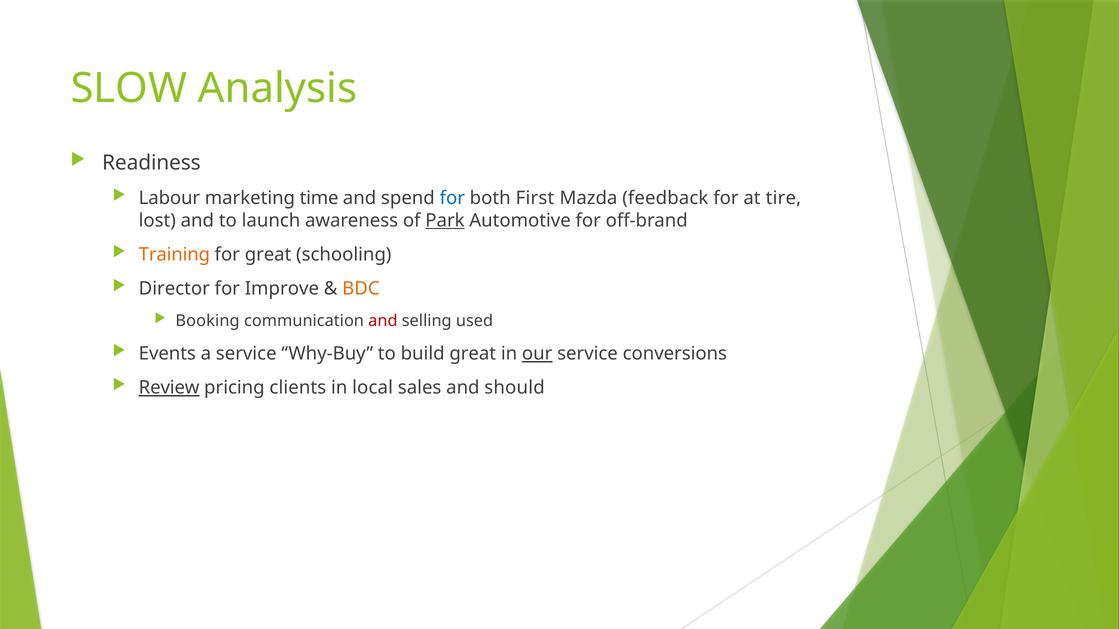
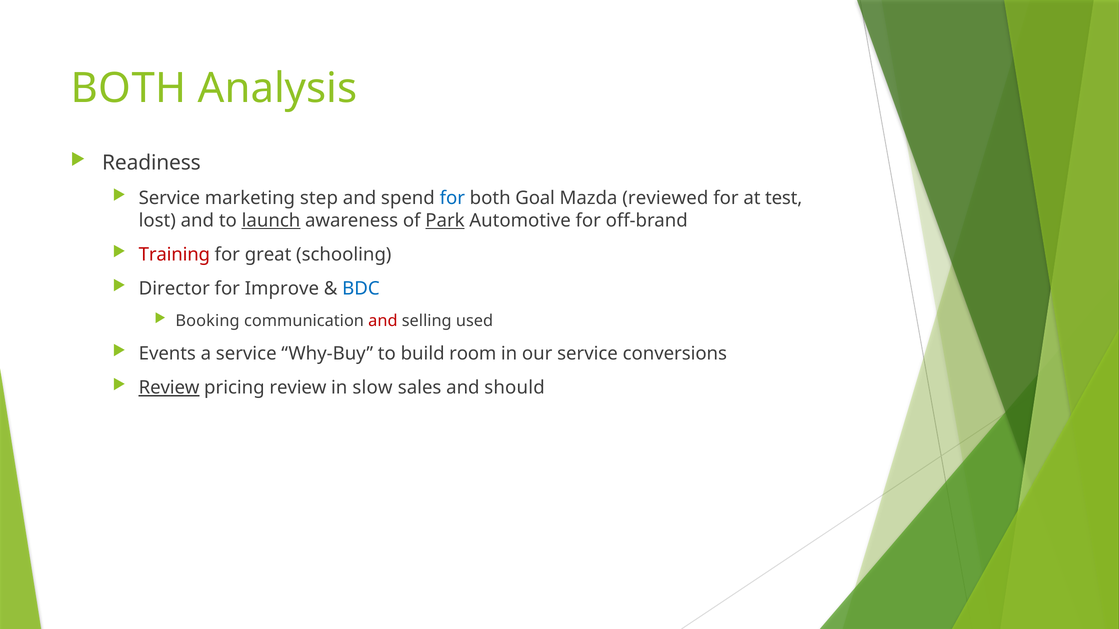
SLOW at (129, 88): SLOW -> BOTH
Labour at (169, 198): Labour -> Service
time: time -> step
First: First -> Goal
feedback: feedback -> reviewed
tire: tire -> test
launch underline: none -> present
Training colour: orange -> red
BDC colour: orange -> blue
build great: great -> room
our underline: present -> none
pricing clients: clients -> review
local: local -> slow
